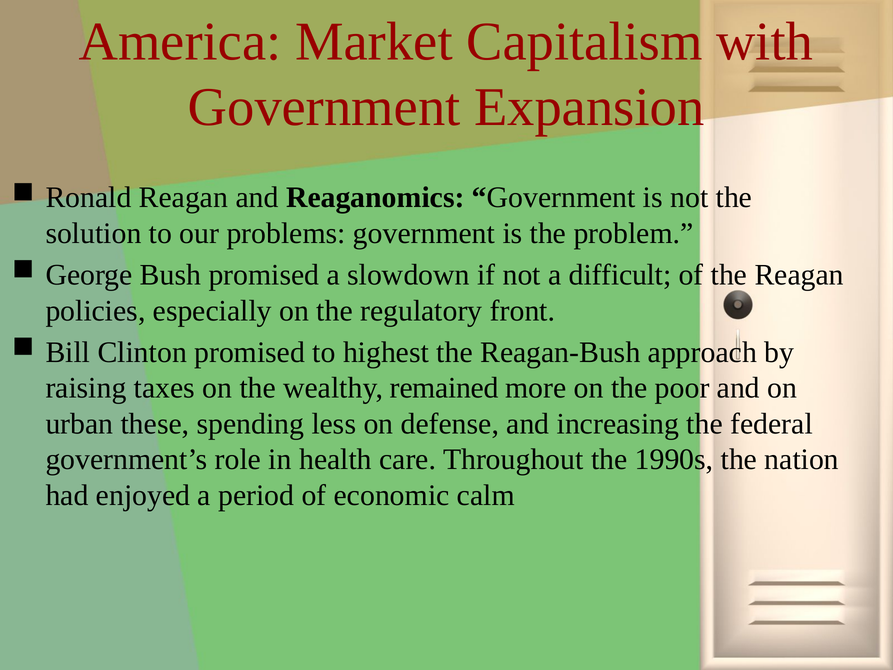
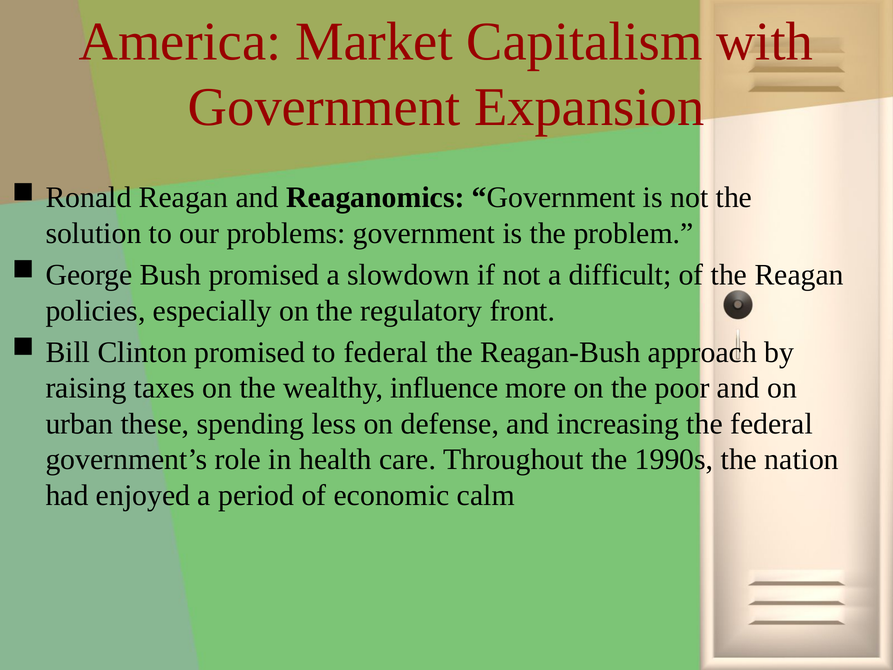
to highest: highest -> federal
remained: remained -> influence
